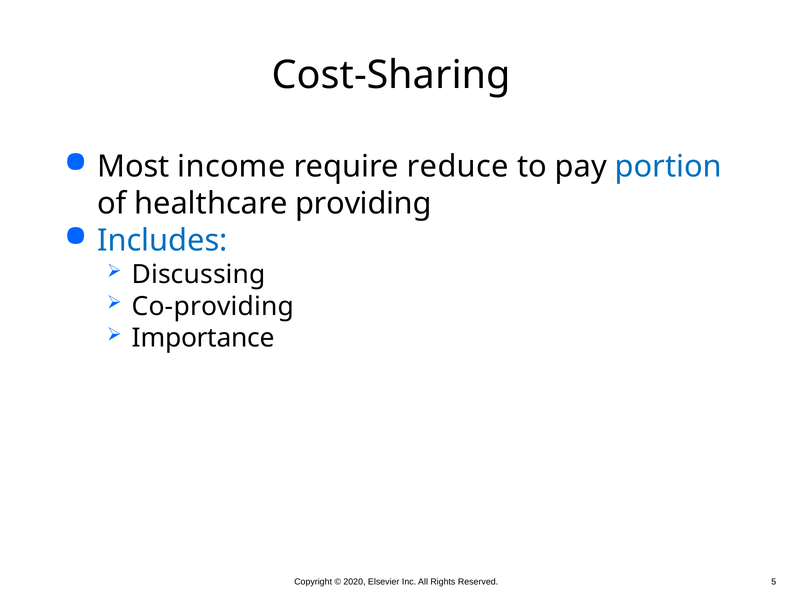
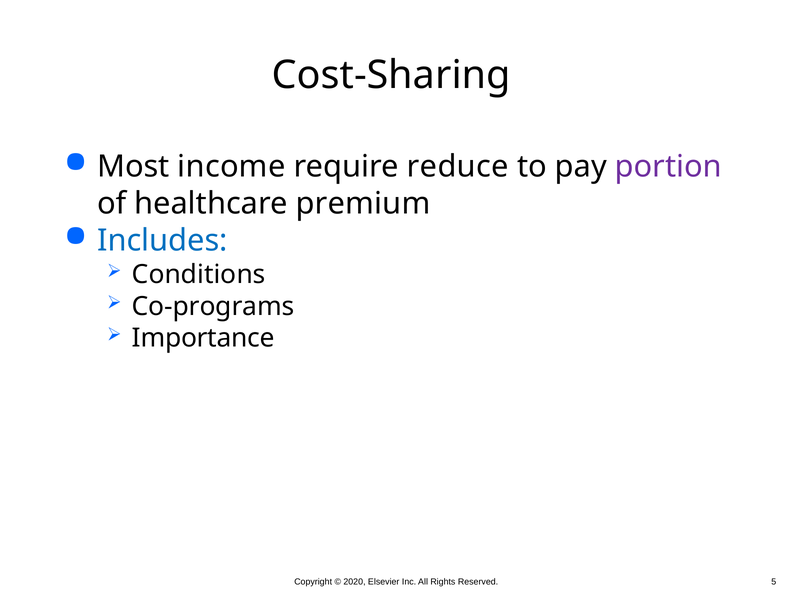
portion colour: blue -> purple
providing: providing -> premium
Discussing: Discussing -> Conditions
Co-providing: Co-providing -> Co-programs
